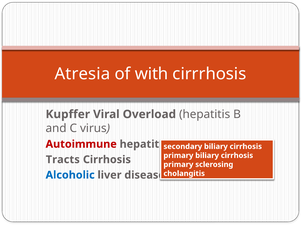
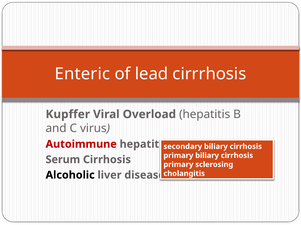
Atresia: Atresia -> Enteric
with: with -> lead
Tracts: Tracts -> Serum
Alcoholic colour: blue -> black
